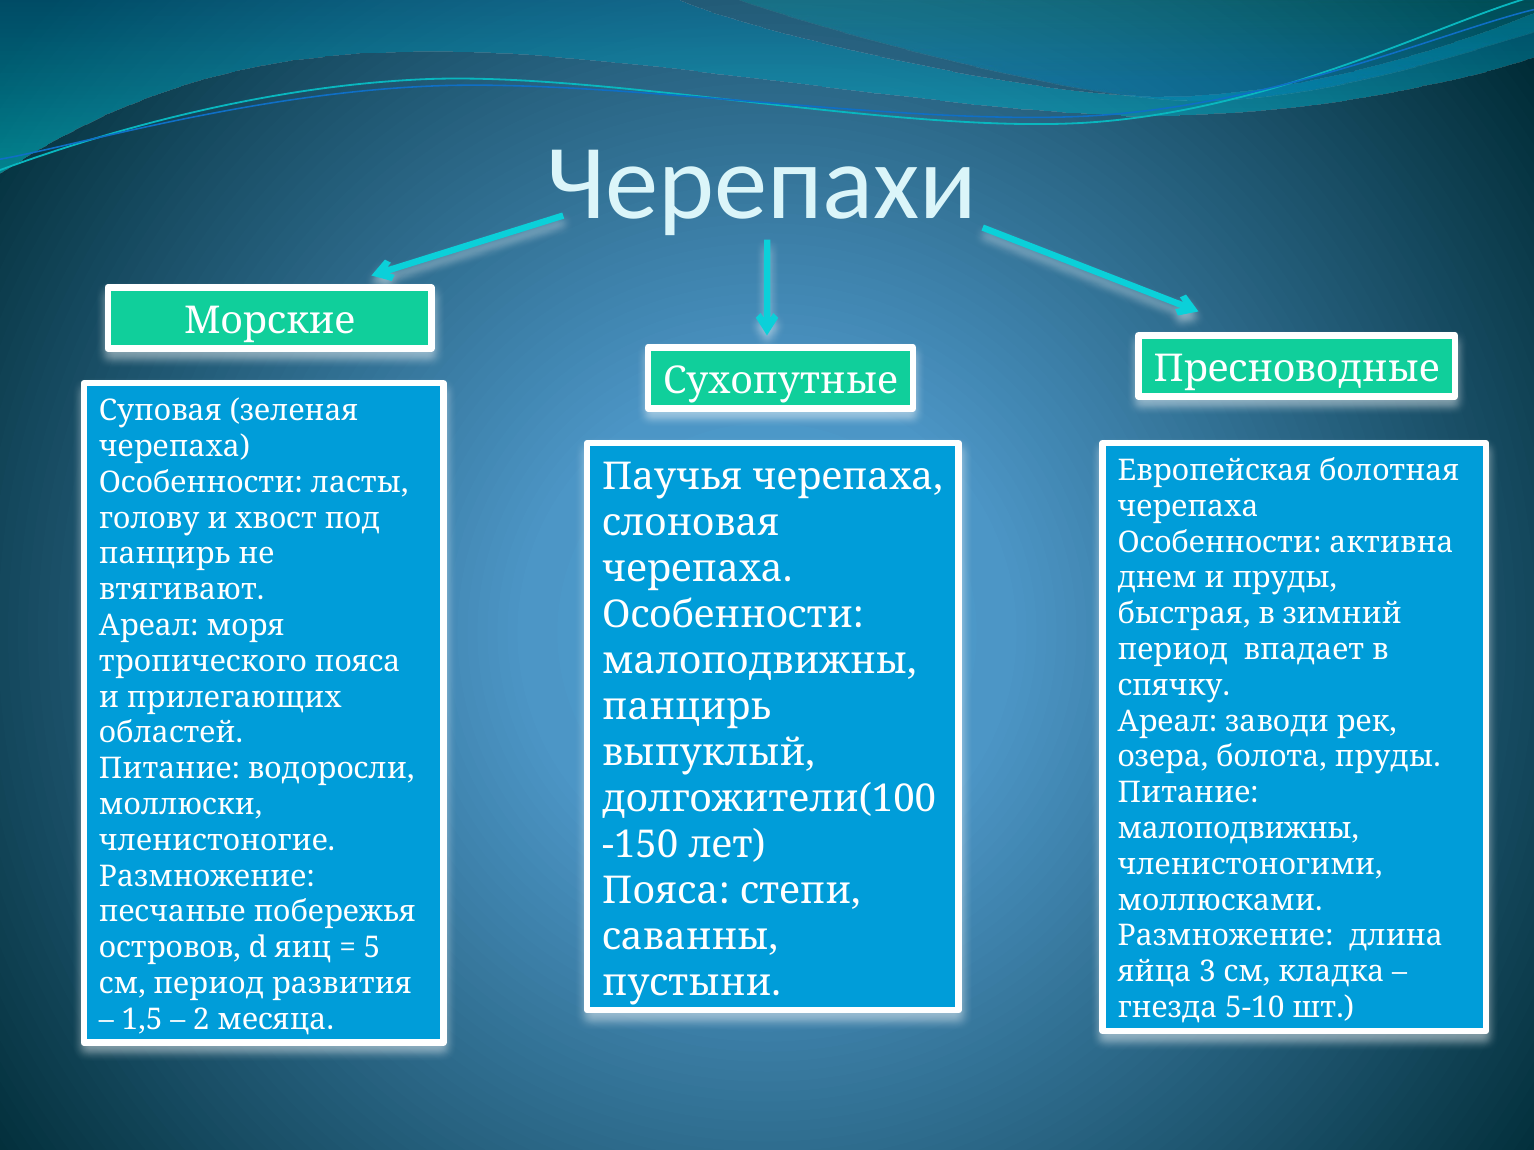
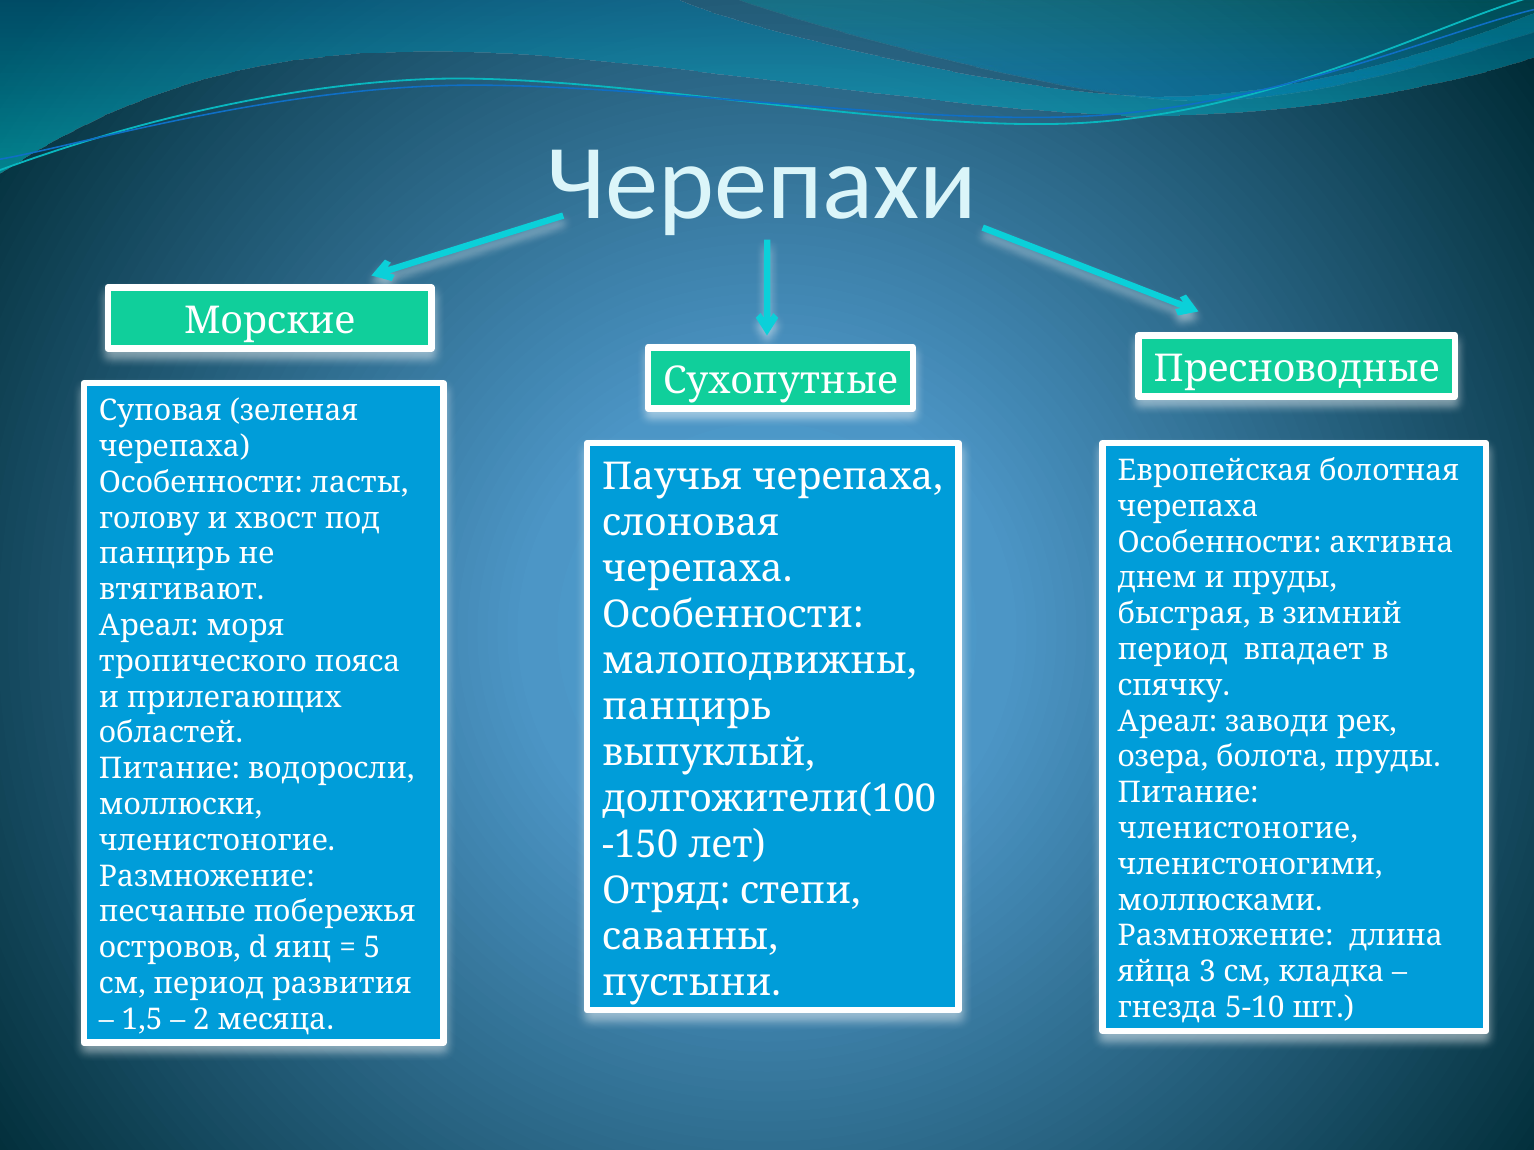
малоподвижны at (1238, 829): малоподвижны -> членистоногие
Пояса at (666, 891): Пояса -> Отряд
